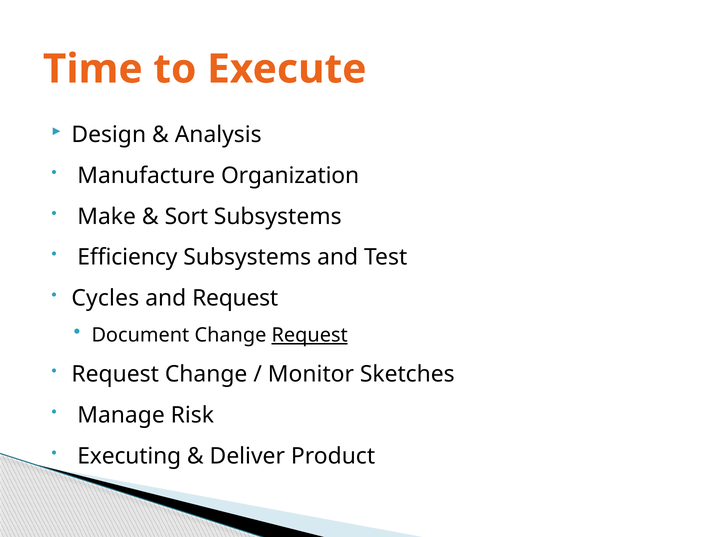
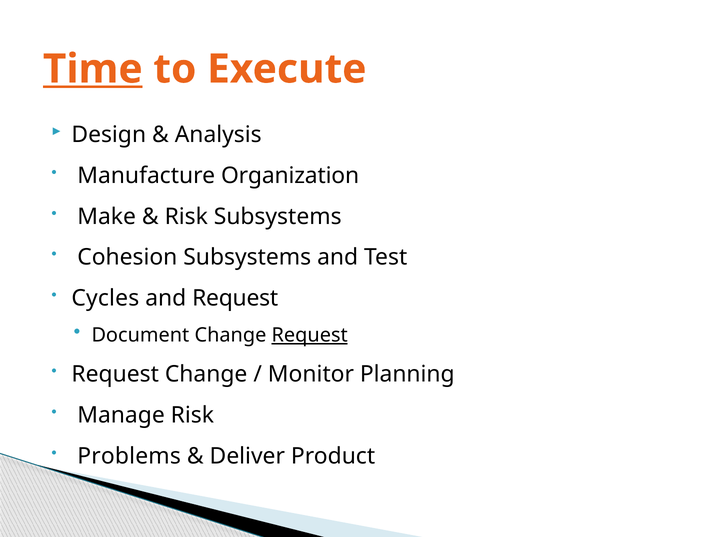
Time underline: none -> present
Sort at (186, 217): Sort -> Risk
Efficiency: Efficiency -> Cohesion
Sketches: Sketches -> Planning
Executing: Executing -> Problems
